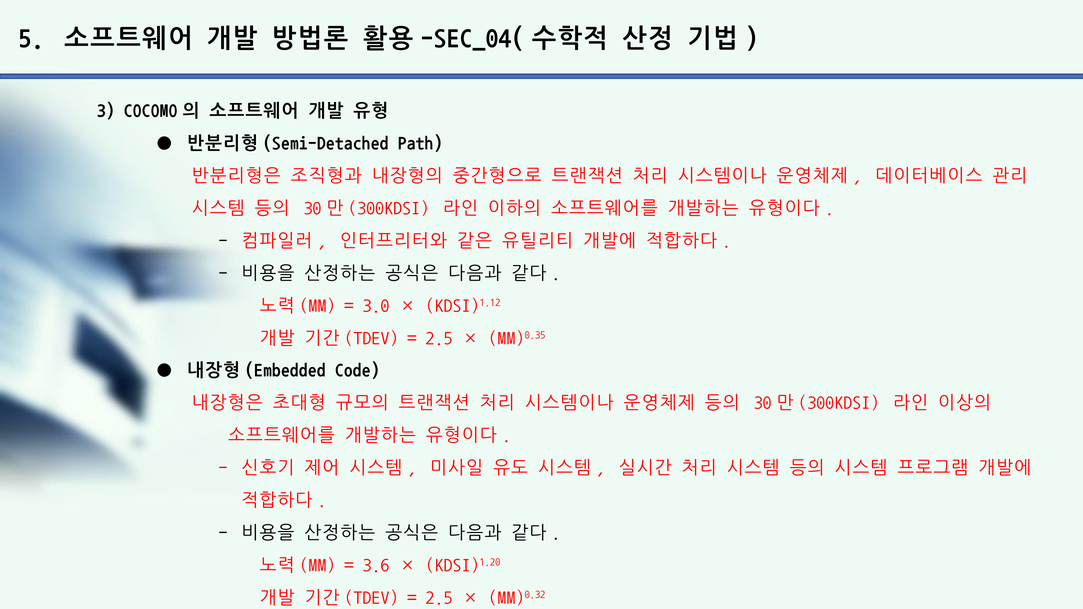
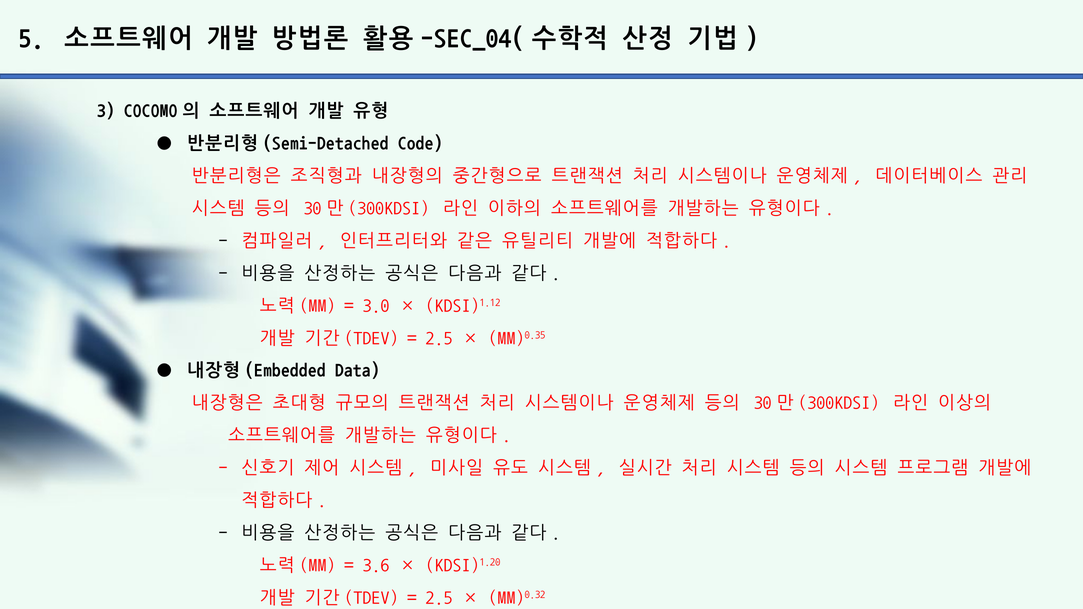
Path: Path -> Code
Code: Code -> Data
